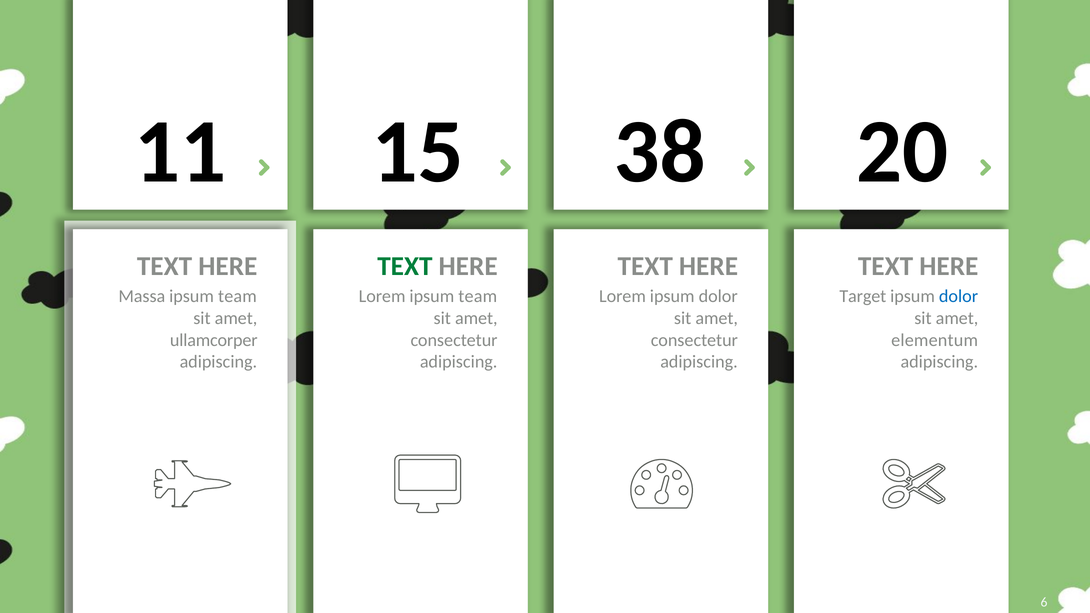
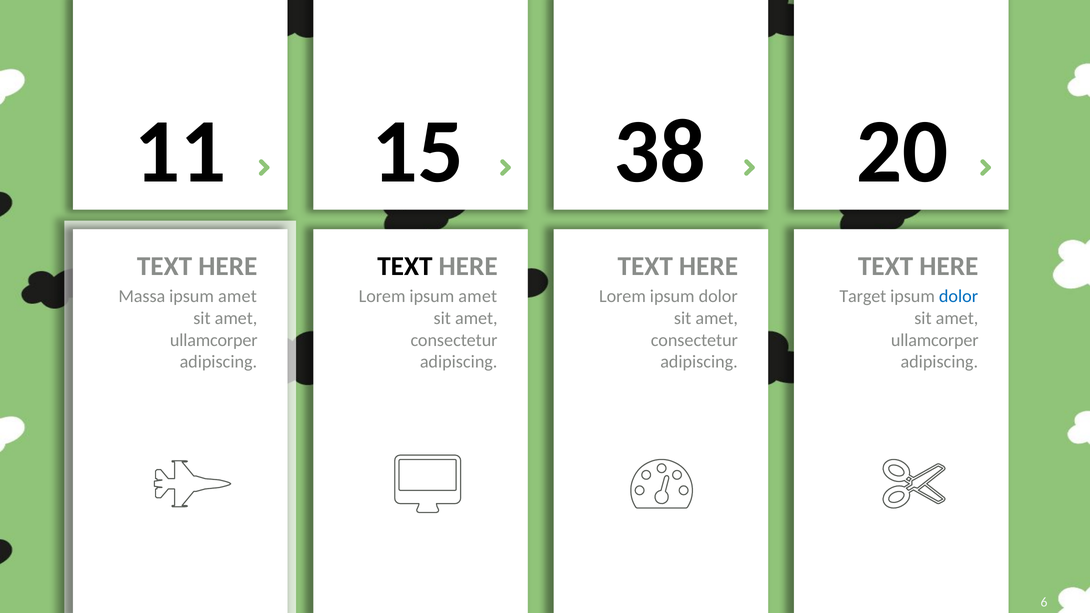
TEXT at (405, 266) colour: green -> black
team at (237, 297): team -> amet
Lorem ipsum team: team -> amet
elementum at (935, 340): elementum -> ullamcorper
